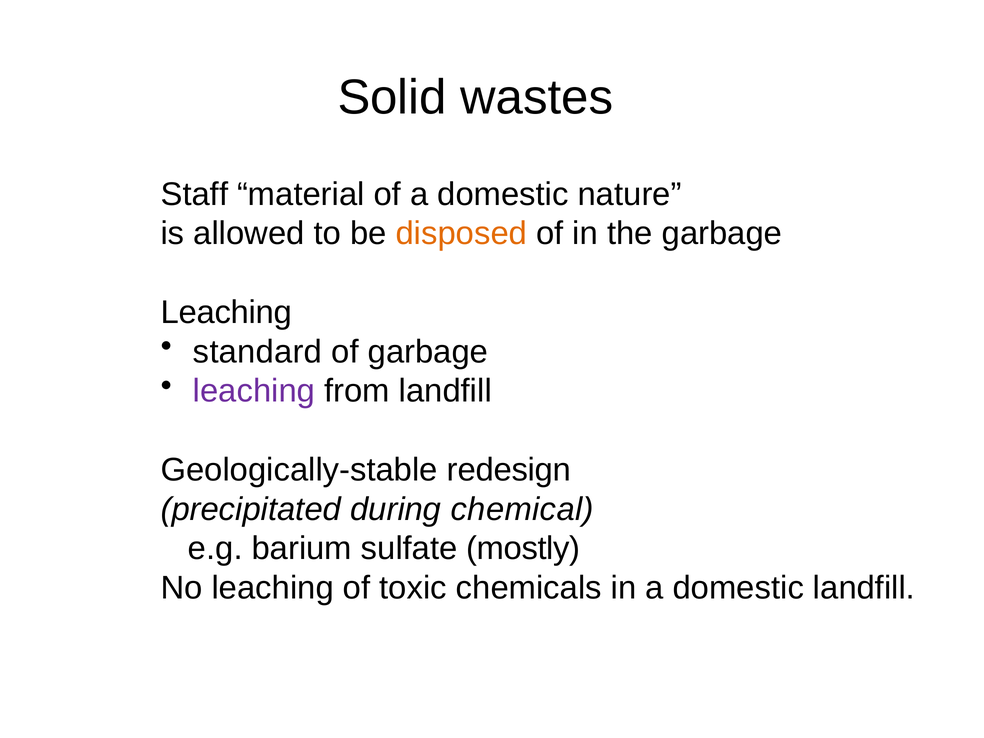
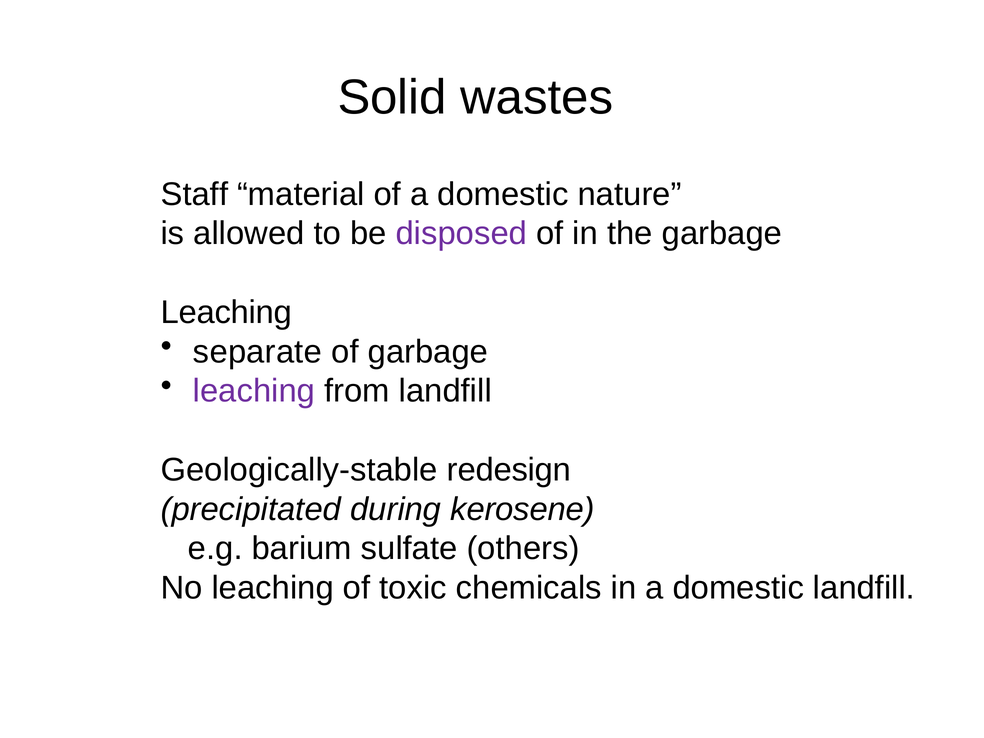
disposed colour: orange -> purple
standard: standard -> separate
chemical: chemical -> kerosene
mostly: mostly -> others
